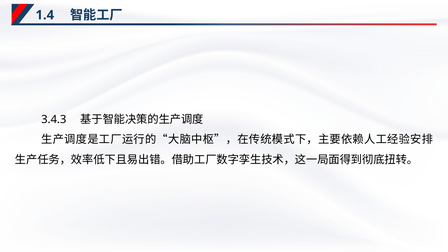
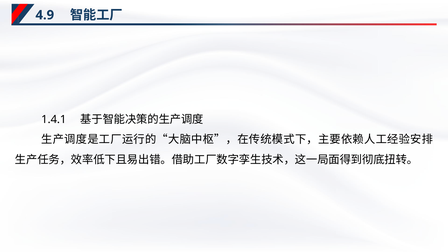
1.4: 1.4 -> 4.9
3.4.3: 3.4.3 -> 1.4.1
